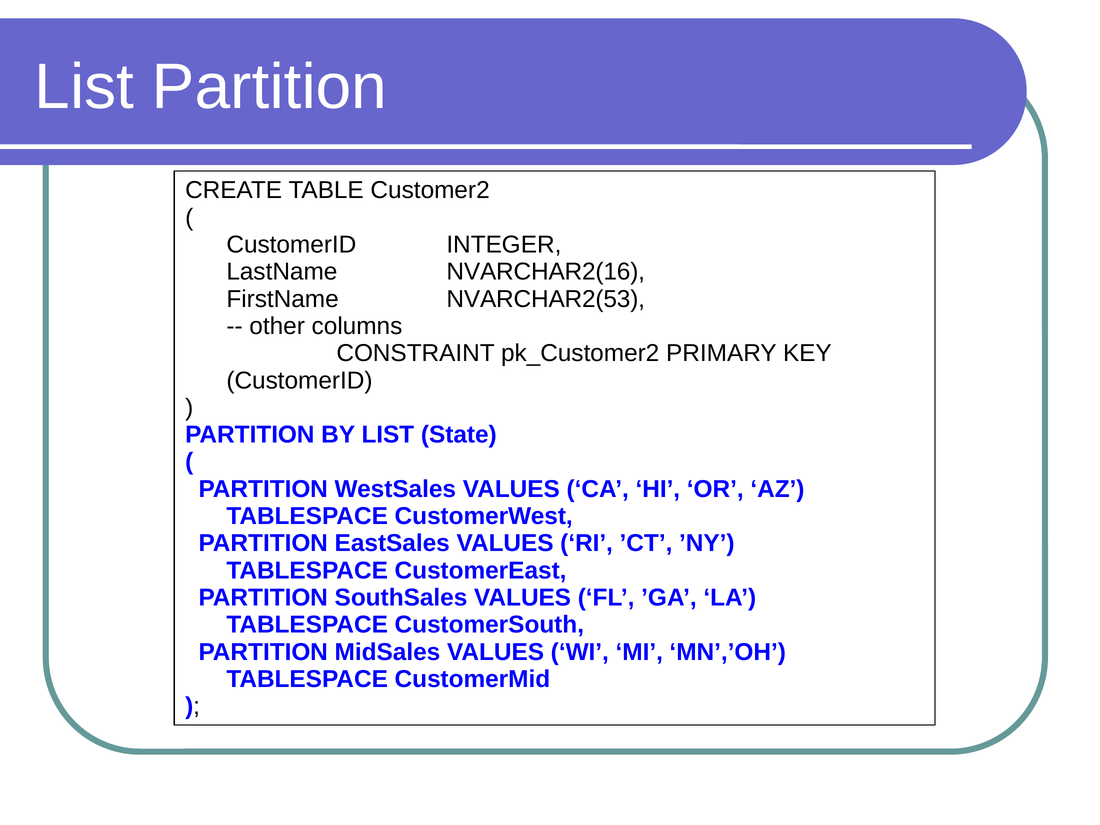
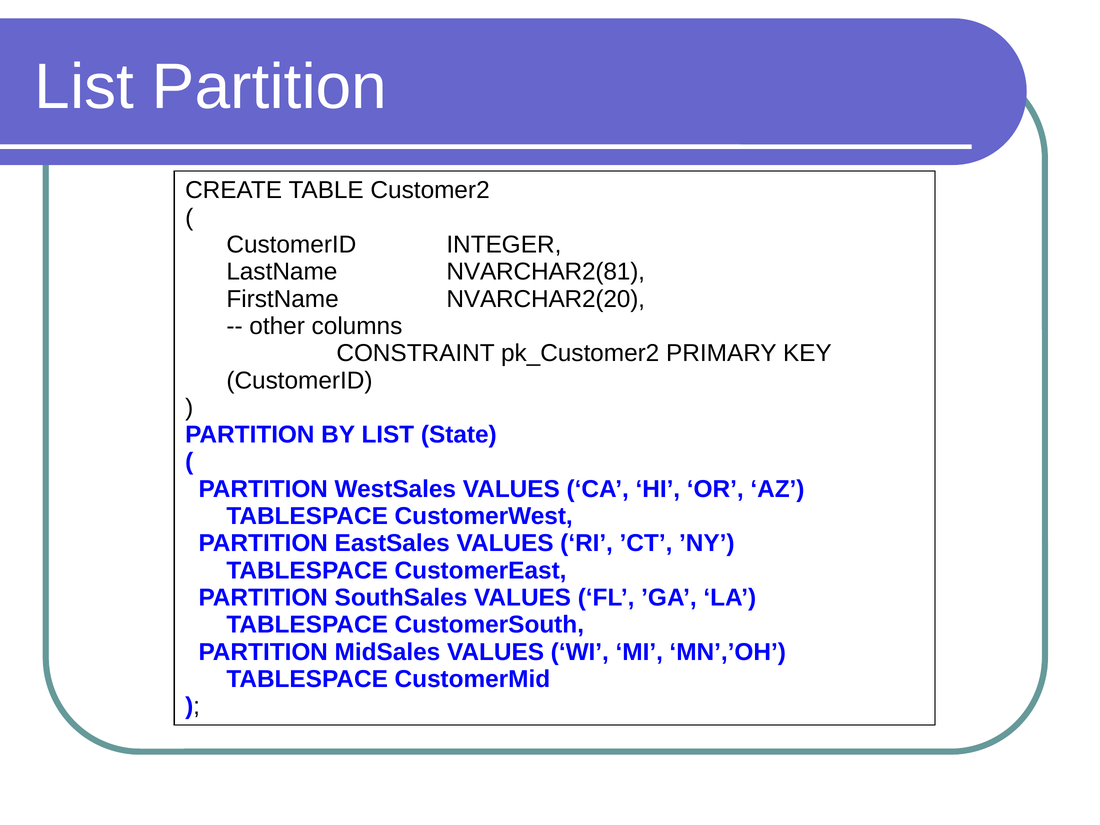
NVARCHAR2(16: NVARCHAR2(16 -> NVARCHAR2(81
NVARCHAR2(53: NVARCHAR2(53 -> NVARCHAR2(20
